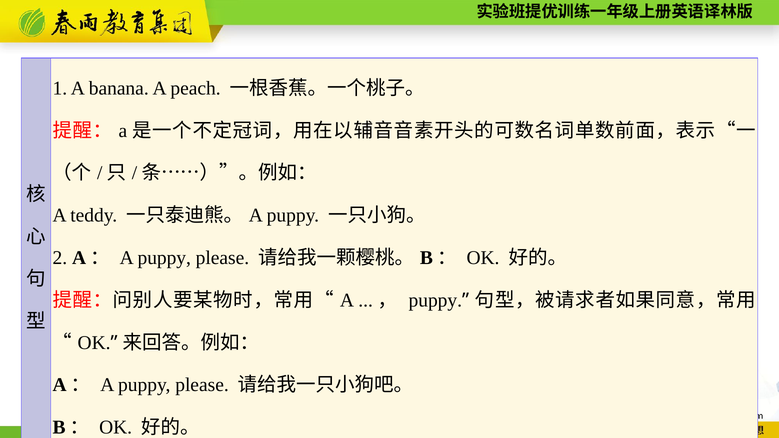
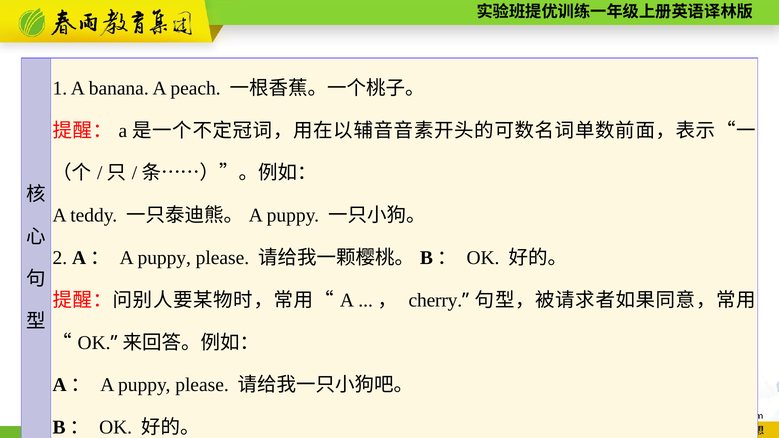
puppy at (435, 300): puppy -> cherry
